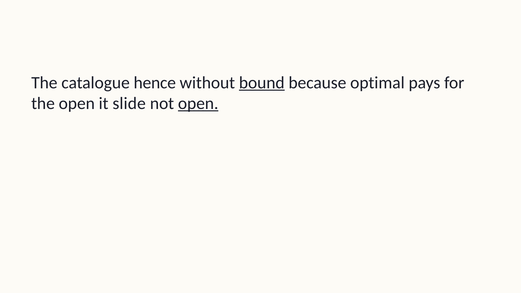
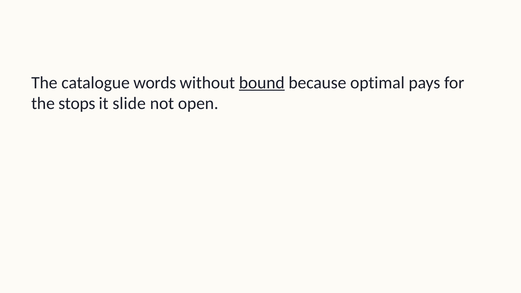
hence: hence -> words
the open: open -> stops
open at (198, 103) underline: present -> none
